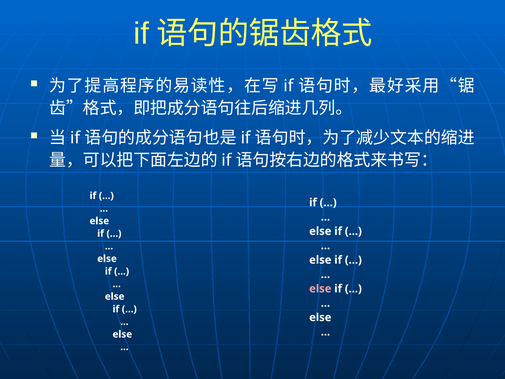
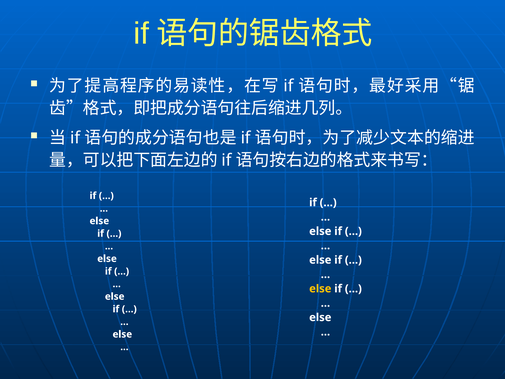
else at (320, 288) colour: pink -> yellow
